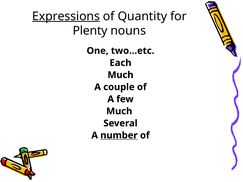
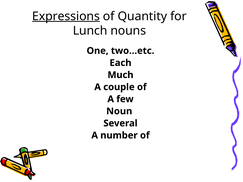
Plenty: Plenty -> Lunch
Much at (119, 111): Much -> Noun
number underline: present -> none
